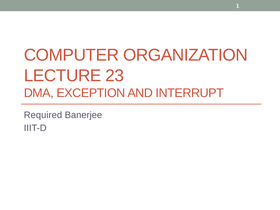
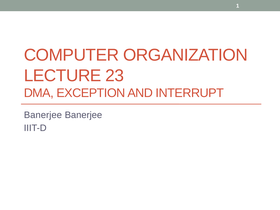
Required at (43, 115): Required -> Banerjee
